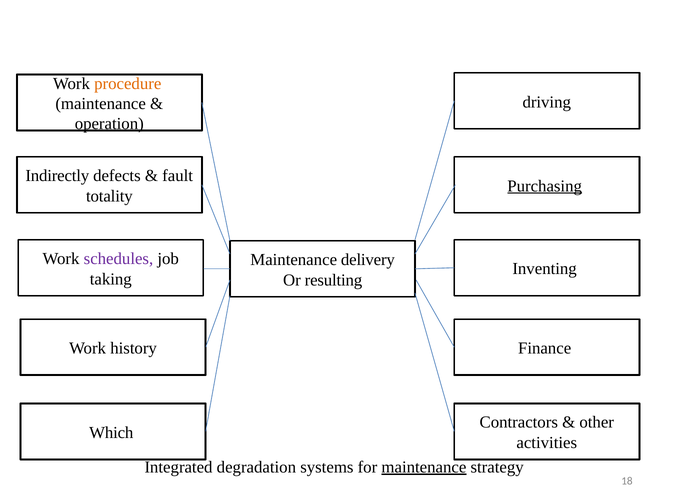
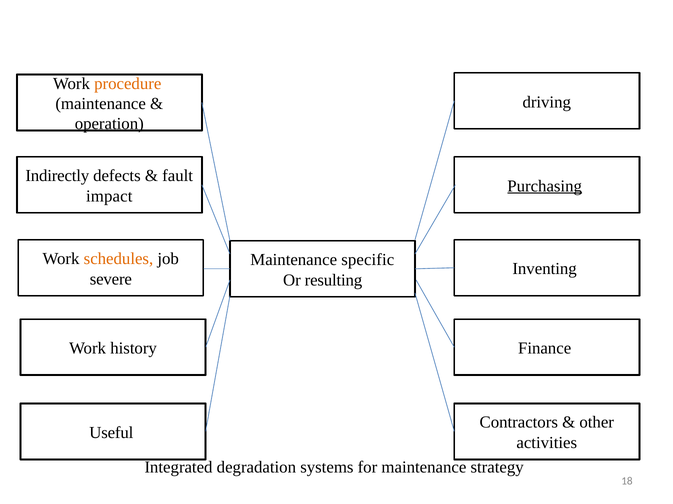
totality: totality -> impact
schedules colour: purple -> orange
delivery: delivery -> specific
taking: taking -> severe
Which: Which -> Useful
maintenance at (424, 468) underline: present -> none
